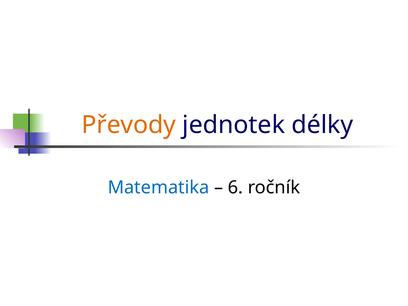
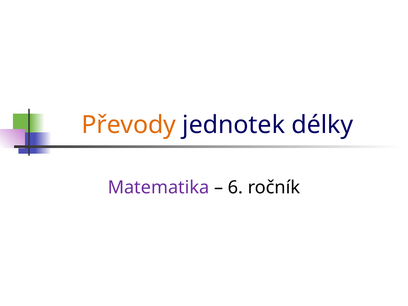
Matematika colour: blue -> purple
